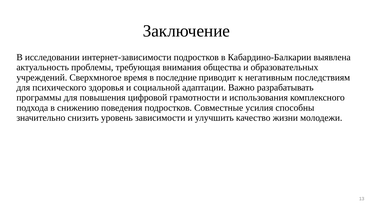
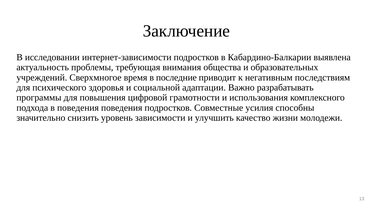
в снижению: снижению -> поведения
